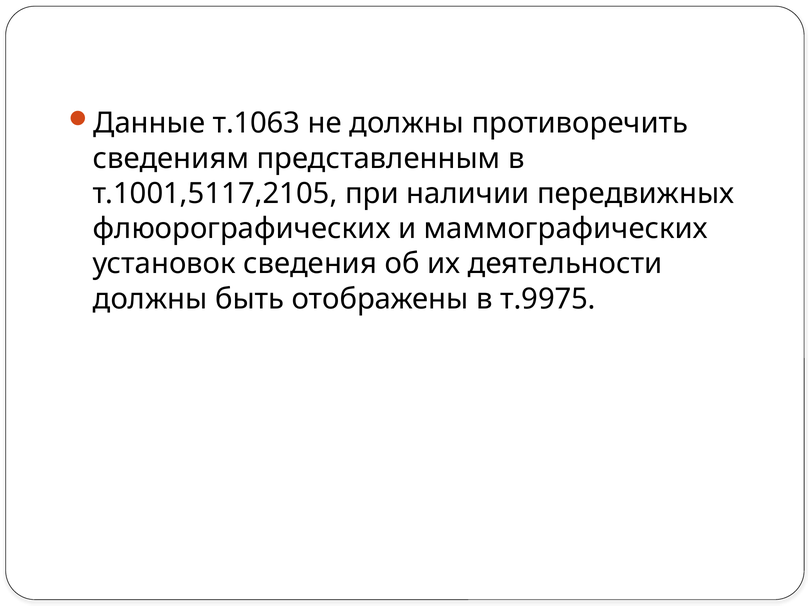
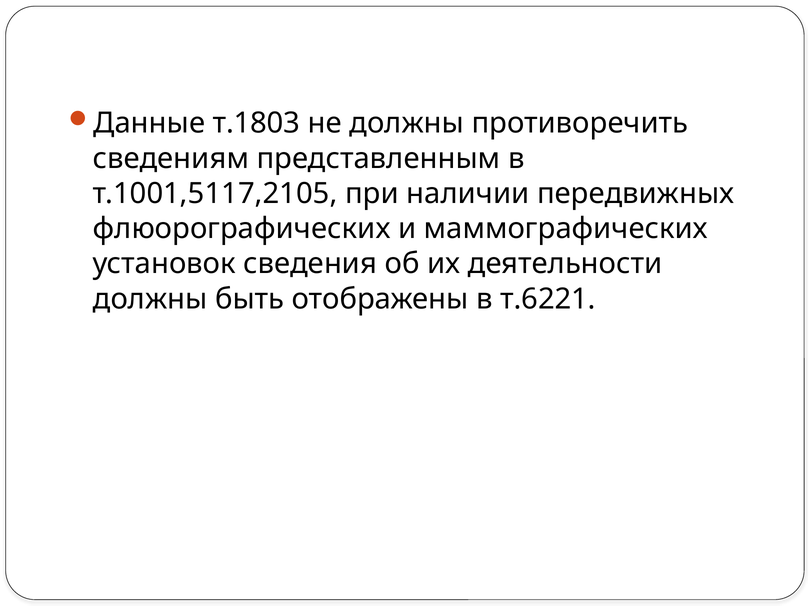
т.1063: т.1063 -> т.1803
т.9975: т.9975 -> т.6221
